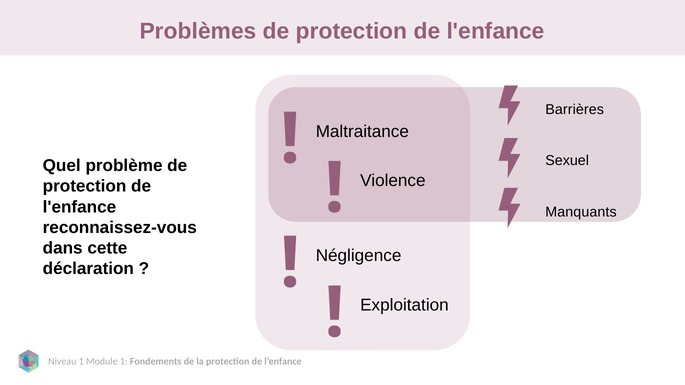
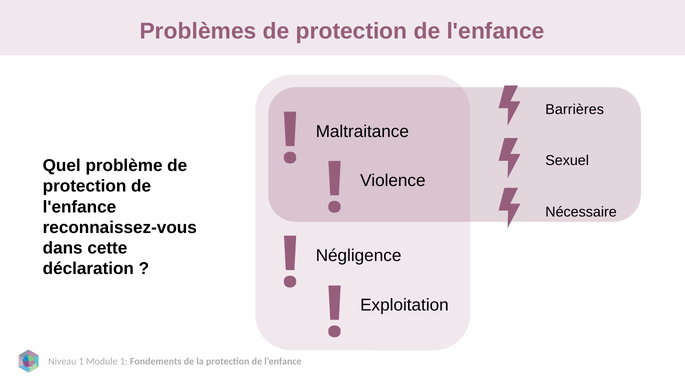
Manquants: Manquants -> Nécessaire
